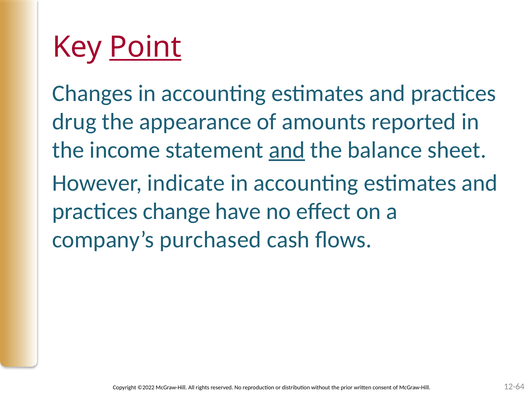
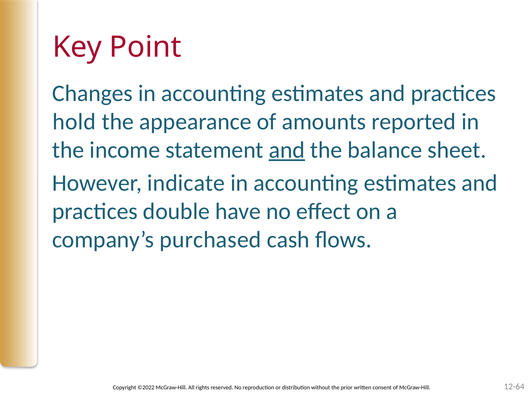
Point underline: present -> none
drug: drug -> hold
change: change -> double
